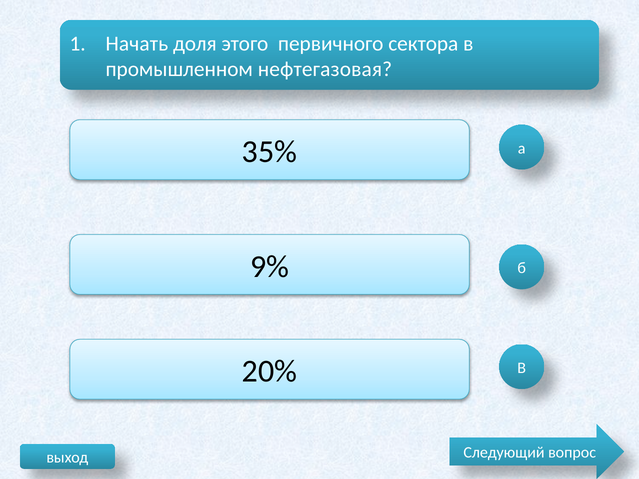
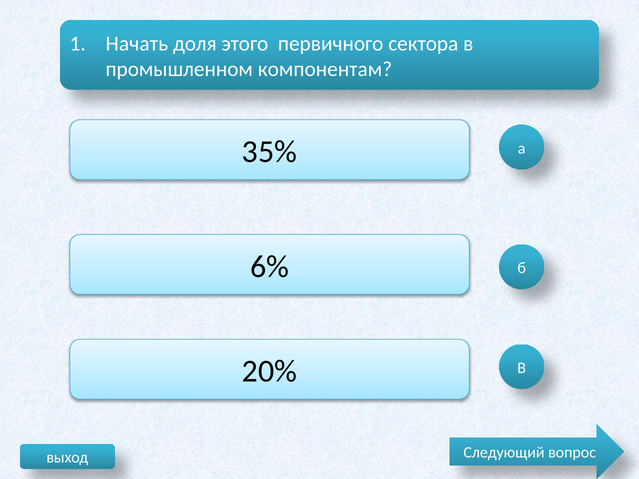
нефтегазовая: нефтегазовая -> компонентам
9%: 9% -> 6%
